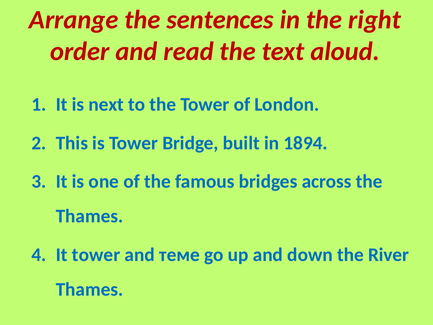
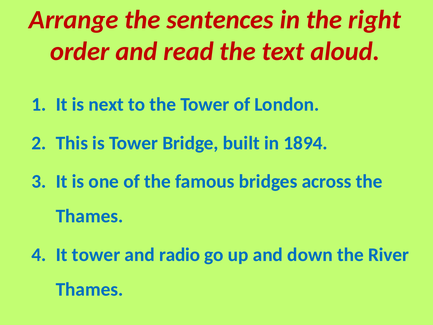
теме: теме -> radio
